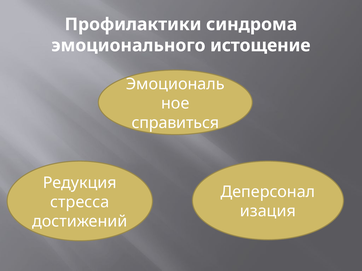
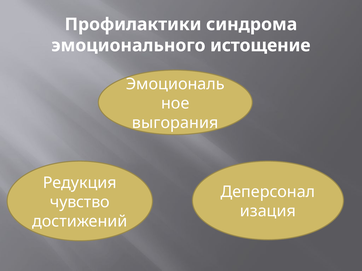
справиться: справиться -> выгорания
стресса: стресса -> чувство
